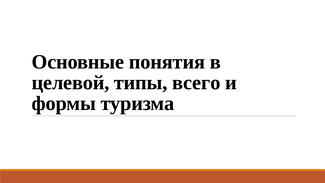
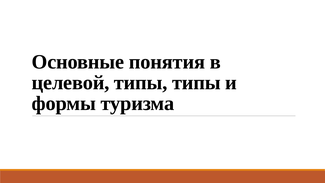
типы всего: всего -> типы
